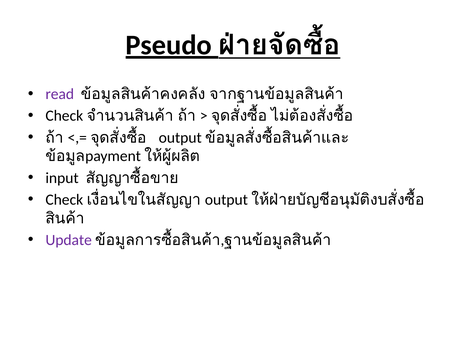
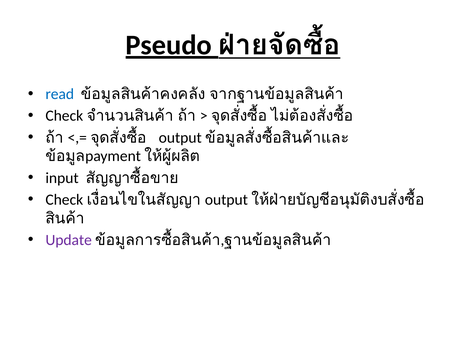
read colour: purple -> blue
